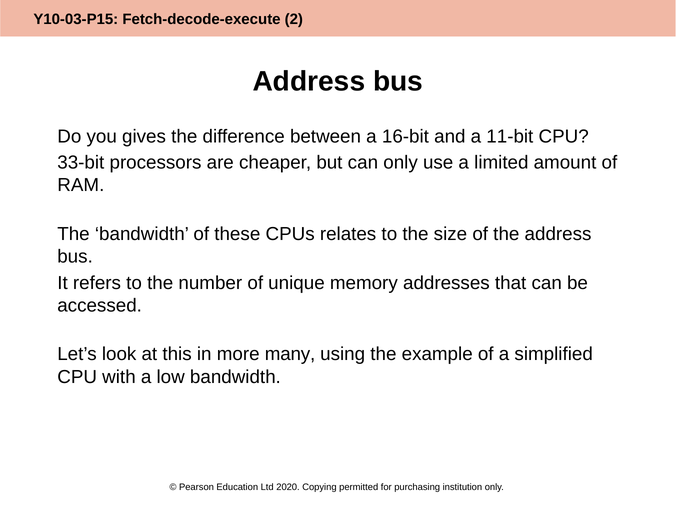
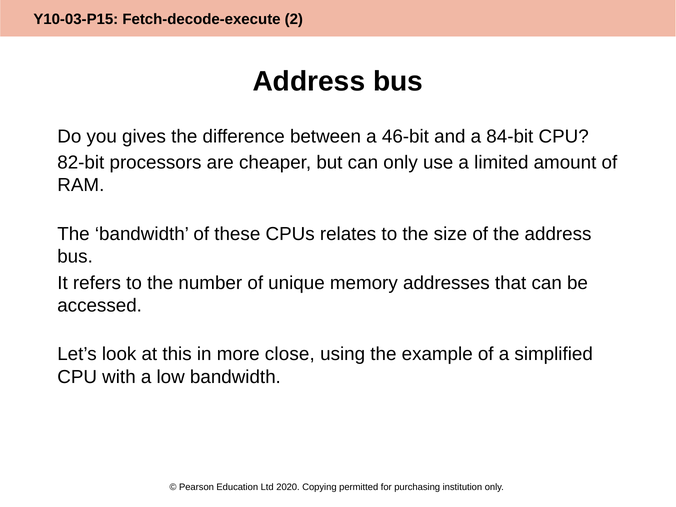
16-bit: 16-bit -> 46-bit
11-bit: 11-bit -> 84-bit
33-bit: 33-bit -> 82-bit
many: many -> close
